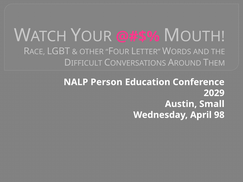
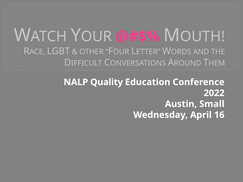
Person: Person -> Quality
2029: 2029 -> 2022
98: 98 -> 16
